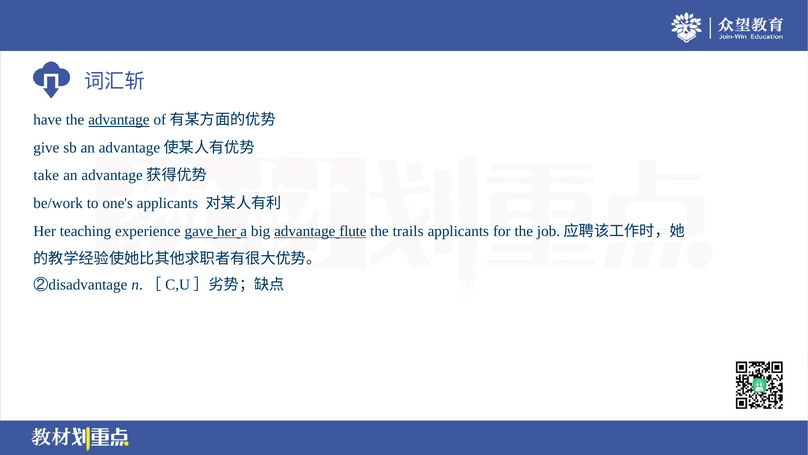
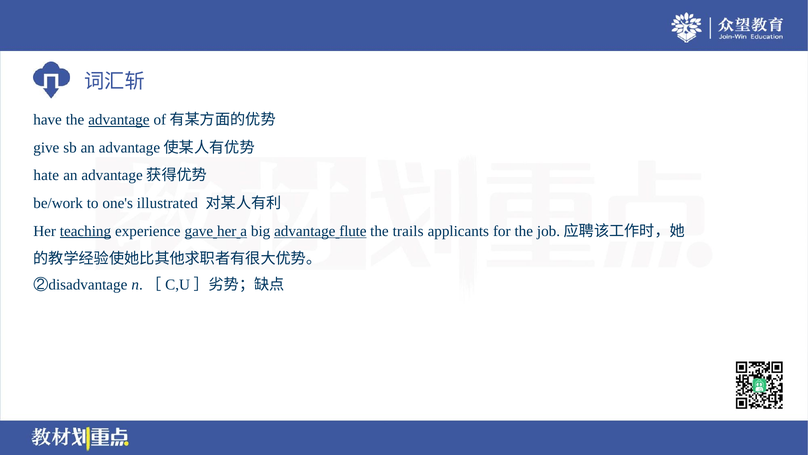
take: take -> hate
one's applicants: applicants -> illustrated
teaching underline: none -> present
